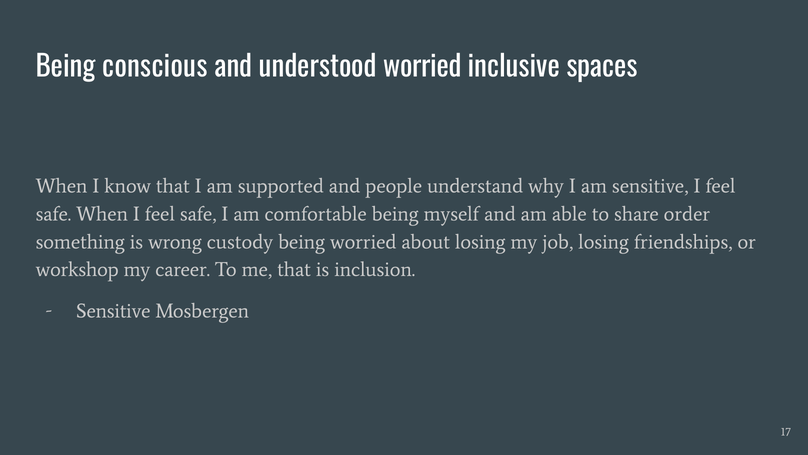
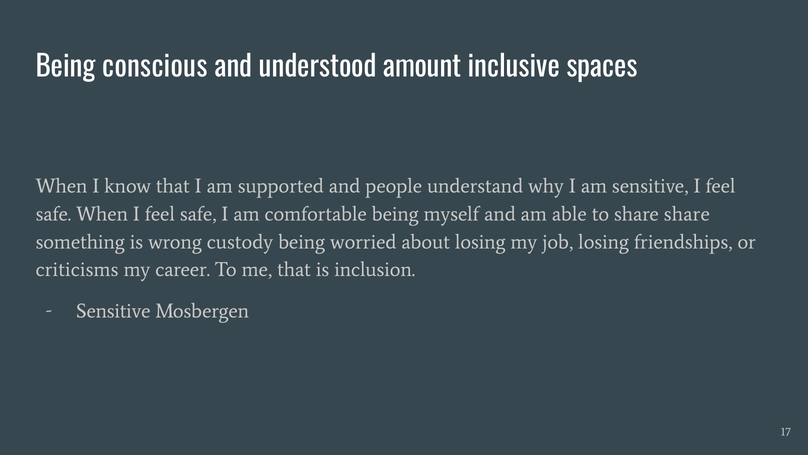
understood worried: worried -> amount
share order: order -> share
workshop: workshop -> criticisms
